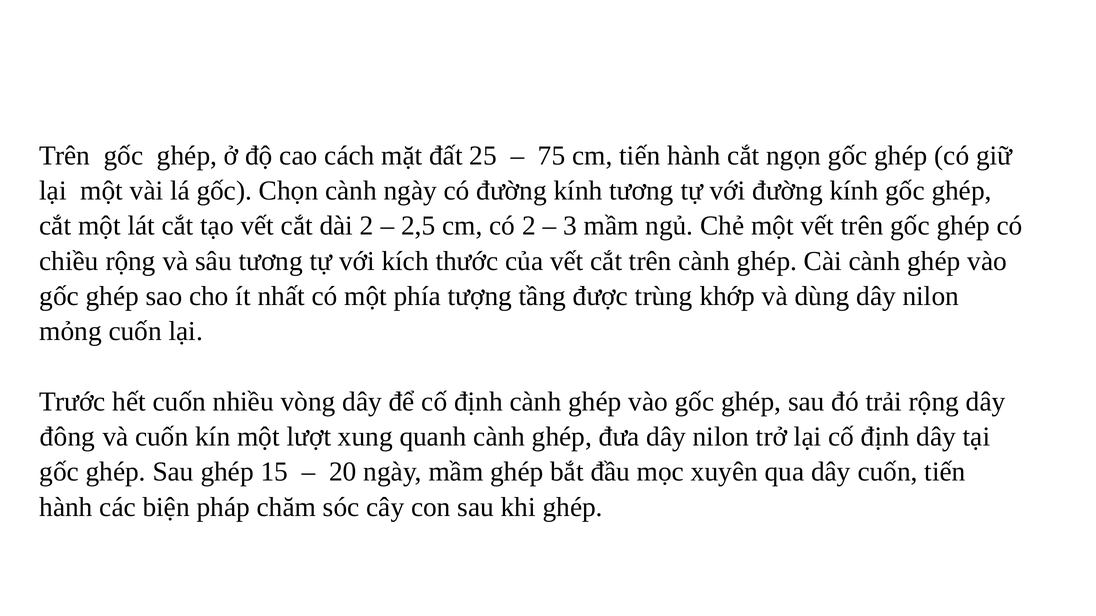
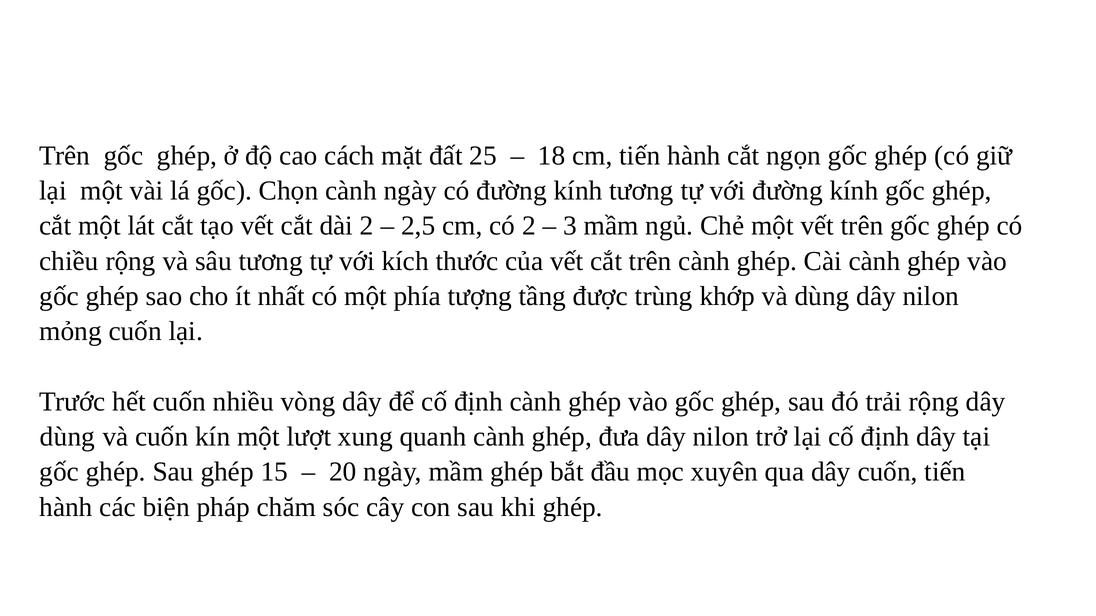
75: 75 -> 18
đông at (67, 437): đông -> dùng
